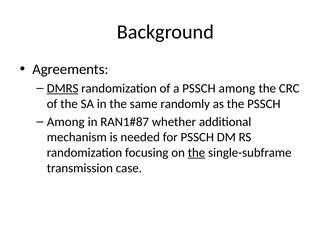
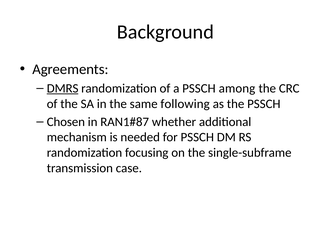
randomly: randomly -> following
Among at (66, 122): Among -> Chosen
the at (196, 153) underline: present -> none
